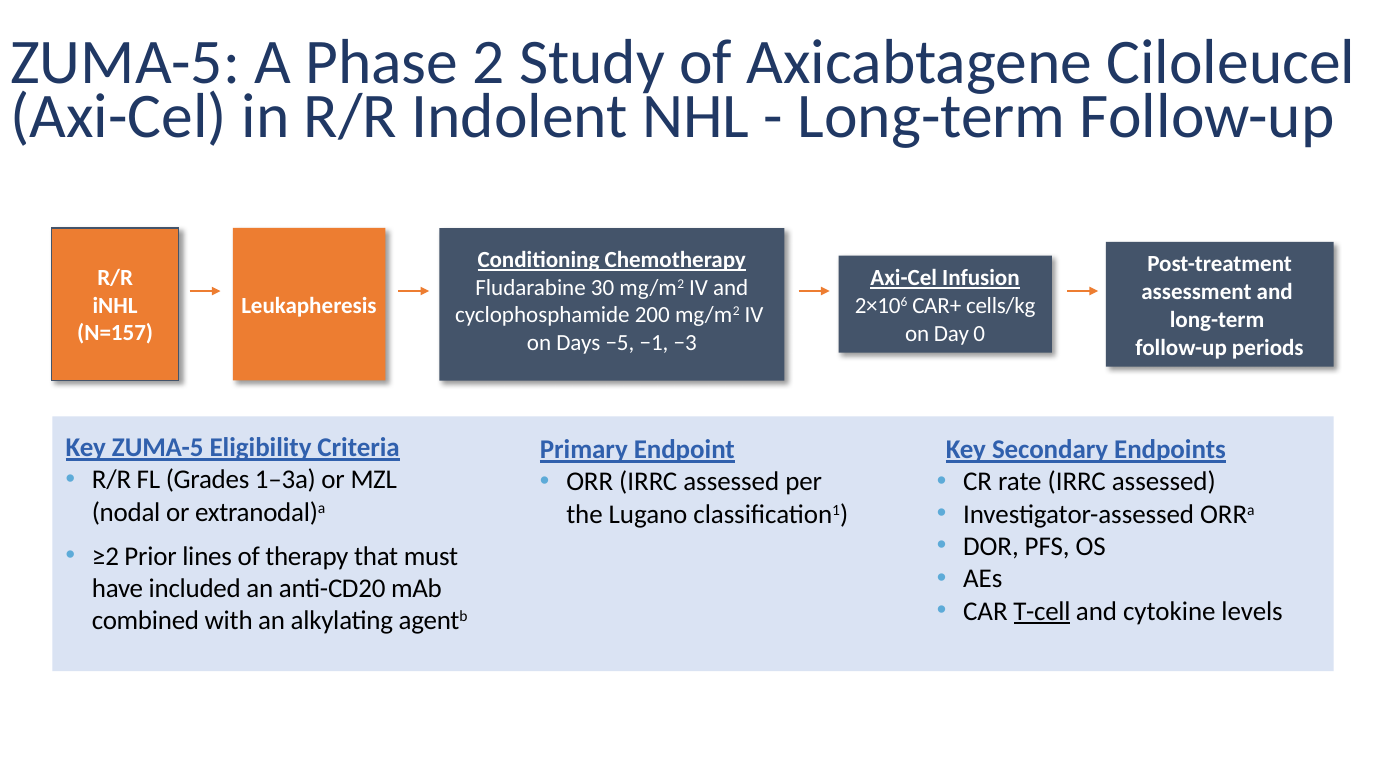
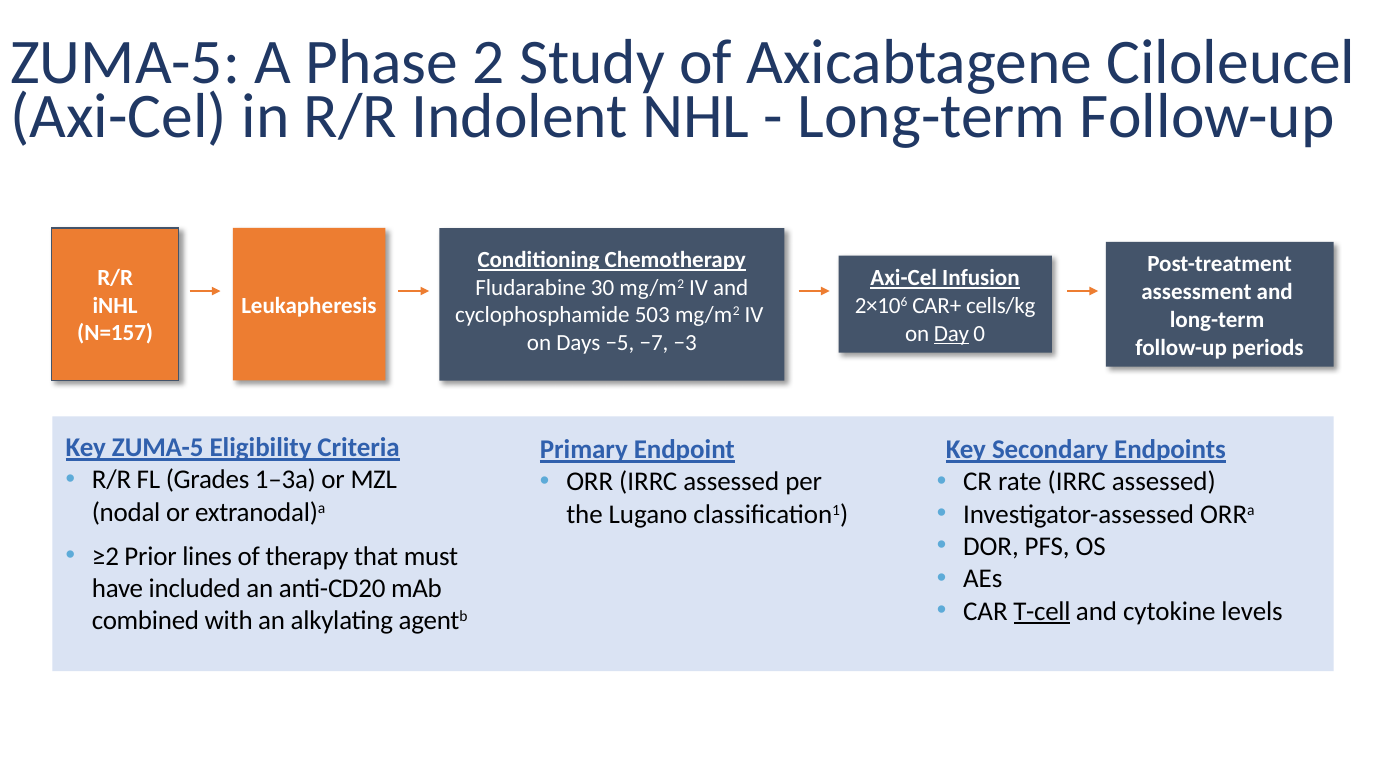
200: 200 -> 503
Day underline: none -> present
−1: −1 -> −7
